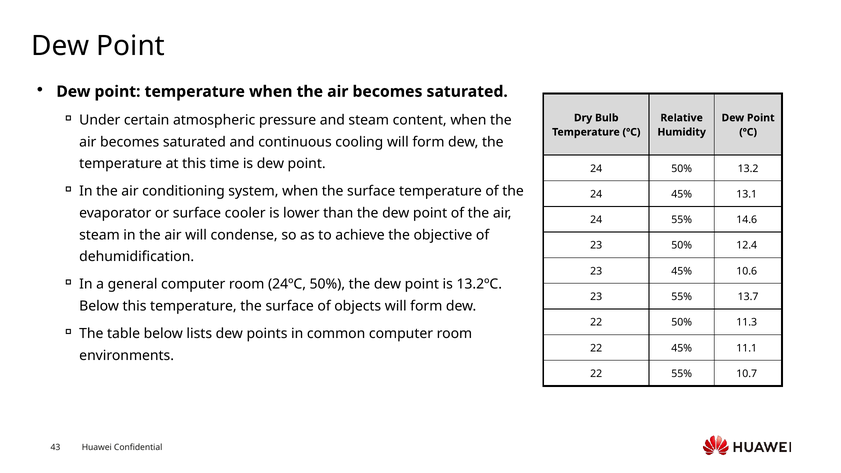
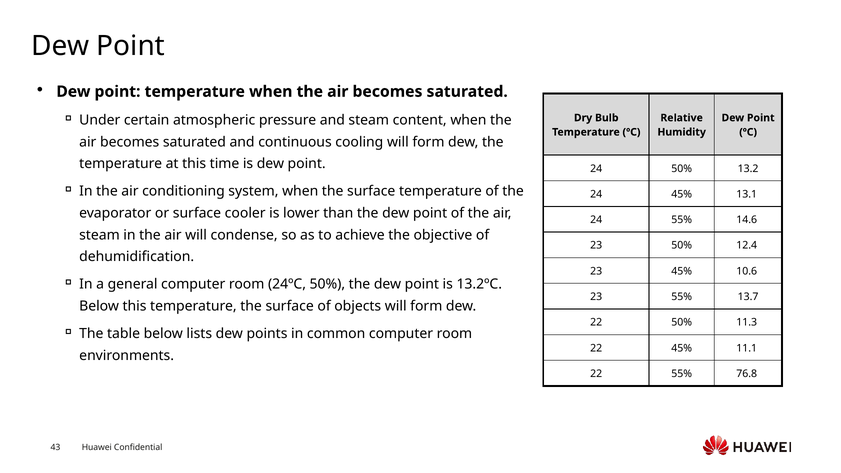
10.7: 10.7 -> 76.8
